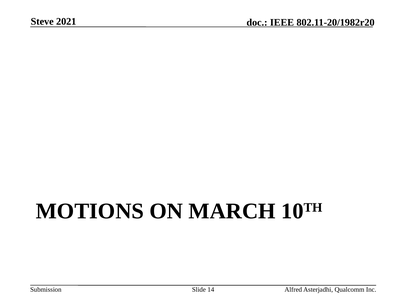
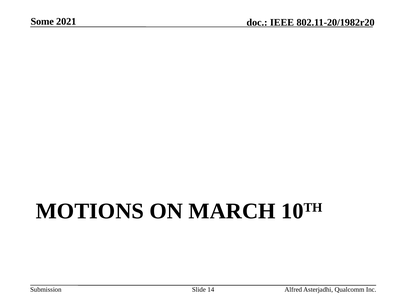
Steve: Steve -> Some
